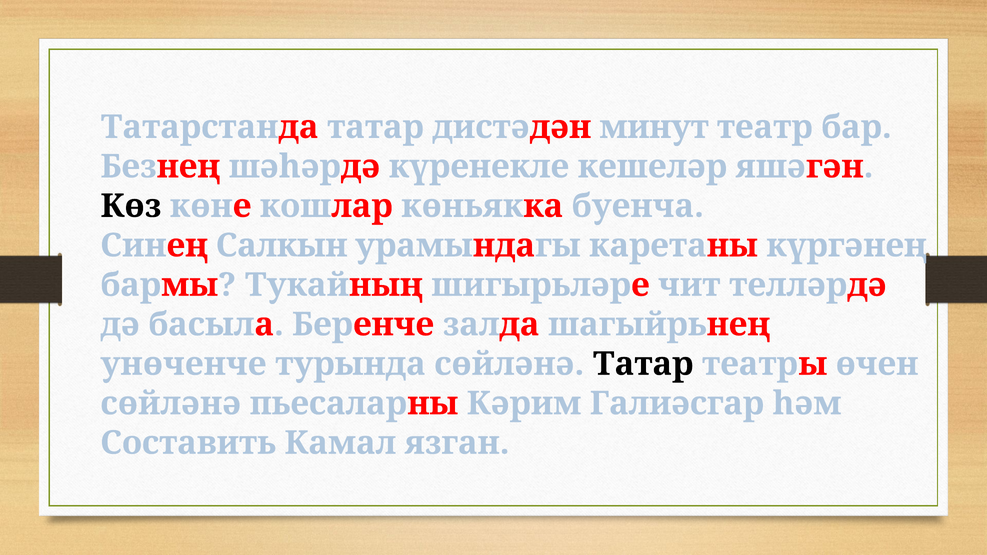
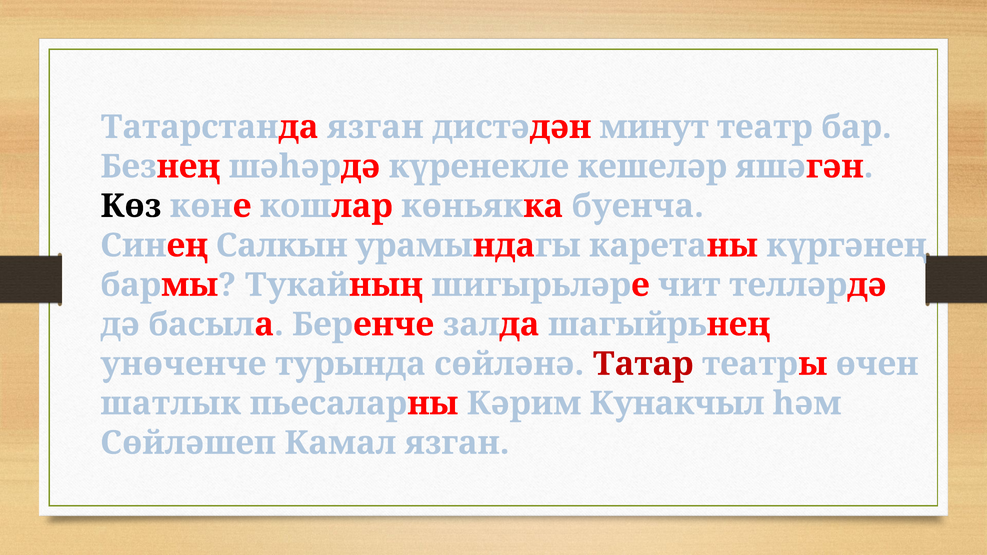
Татарстанда татар: татар -> язган
Татар at (643, 364) colour: black -> red
сөйләнә at (171, 404): сөйләнә -> шатлык
Галиәсгар: Галиәсгар -> Кунакчыл
Составить: Составить -> Сөйләшеп
